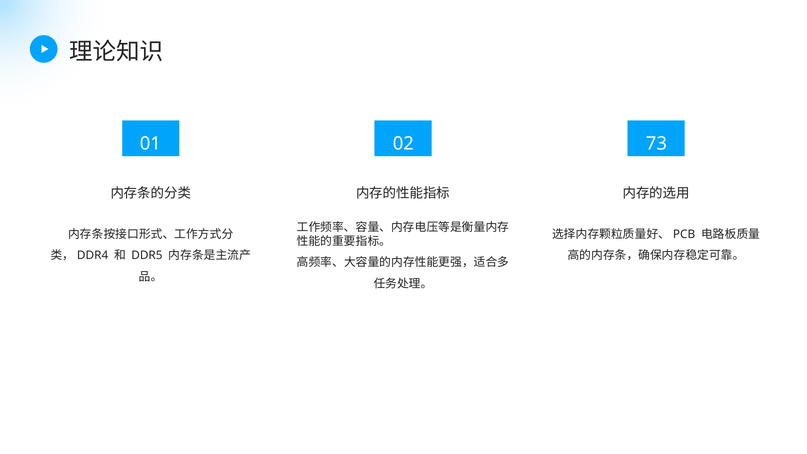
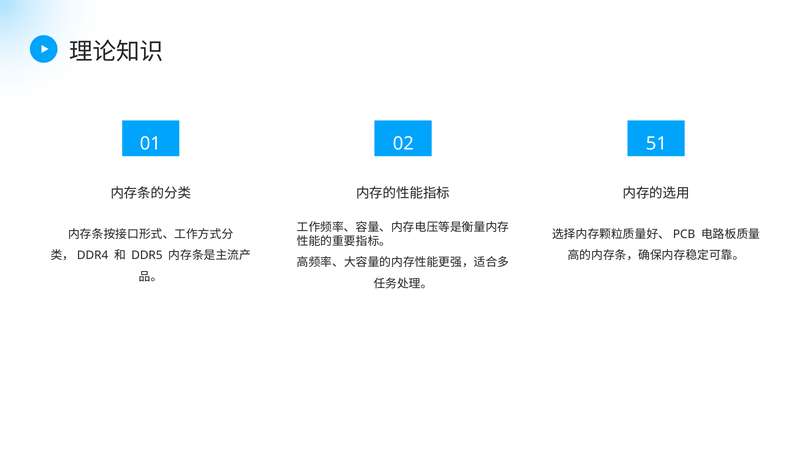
73: 73 -> 51
